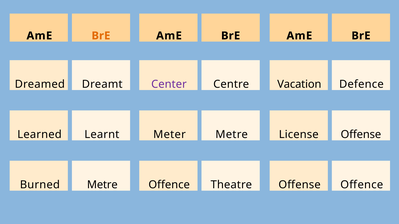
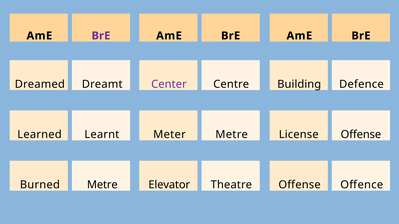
BrE at (101, 36) colour: orange -> purple
Vacation: Vacation -> Building
Offence at (169, 185): Offence -> Elevator
